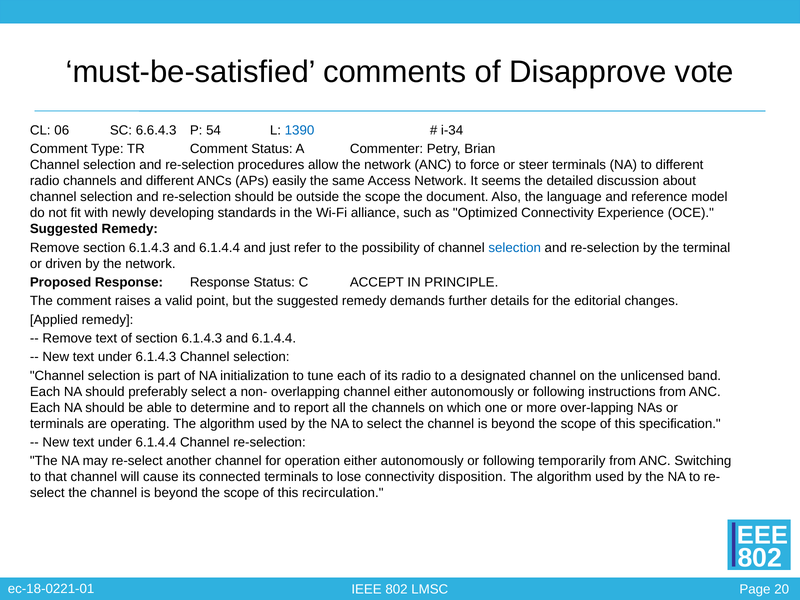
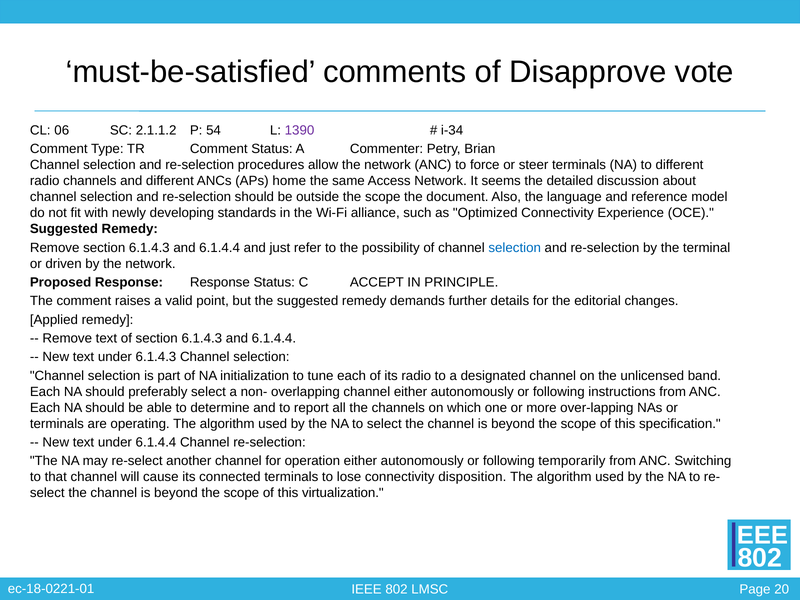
6.6.4.3: 6.6.4.3 -> 2.1.1.2
1390 colour: blue -> purple
easily: easily -> home
recirculation: recirculation -> virtualization
